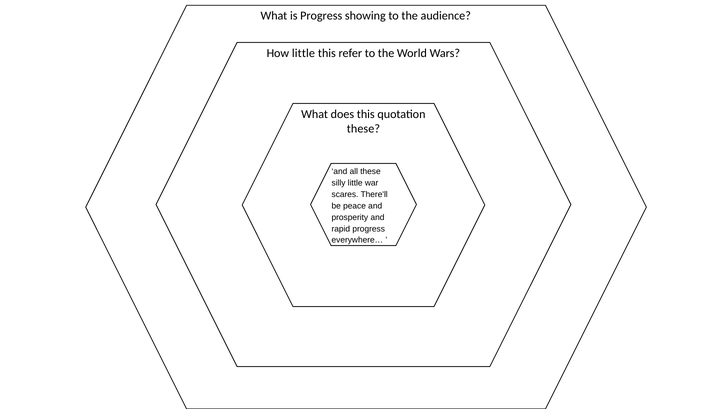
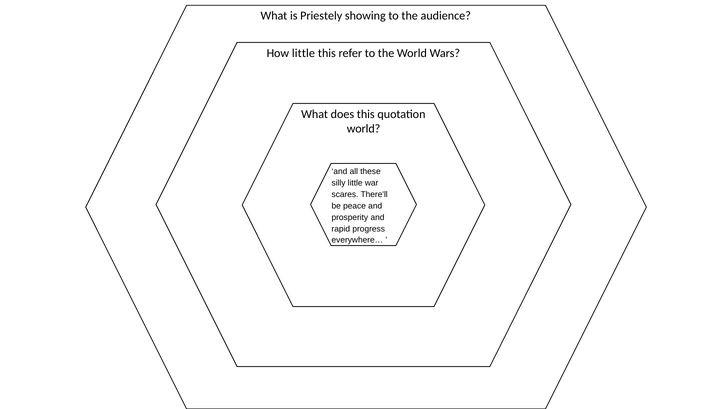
is Progress: Progress -> Priestely
these at (363, 129): these -> world
